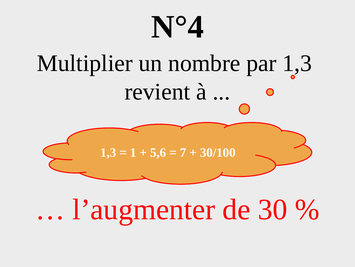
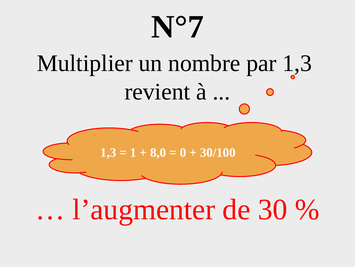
N°4: N°4 -> N°7
5,6: 5,6 -> 8,0
7: 7 -> 0
